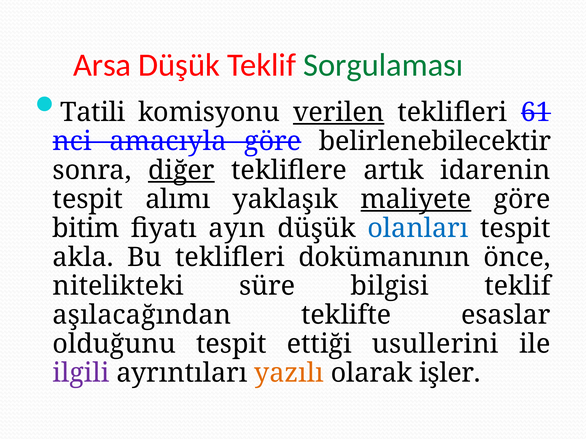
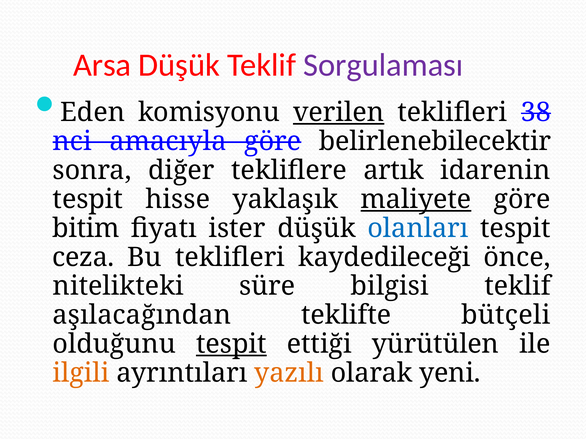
Sorgulaması colour: green -> purple
Tatili: Tatili -> Eden
61: 61 -> 38
diğer underline: present -> none
alımı: alımı -> hisse
ayın: ayın -> ister
akla: akla -> ceza
dokümanının: dokümanının -> kaydedileceği
esaslar: esaslar -> bütçeli
tespit at (231, 344) underline: none -> present
usullerini: usullerini -> yürütülen
ilgili colour: purple -> orange
işler: işler -> yeni
